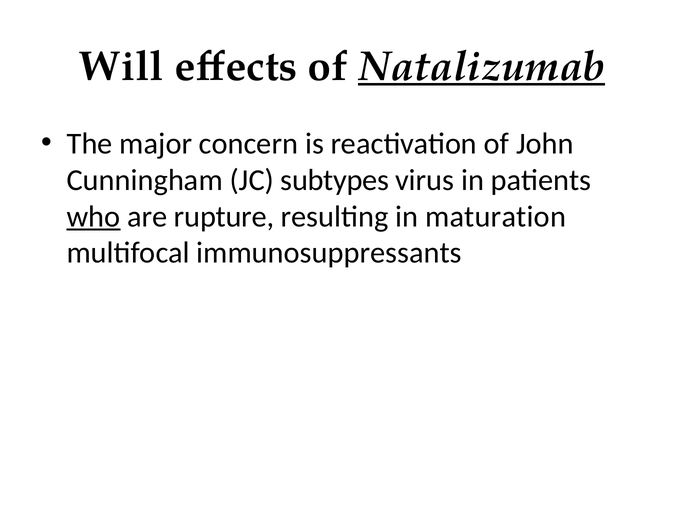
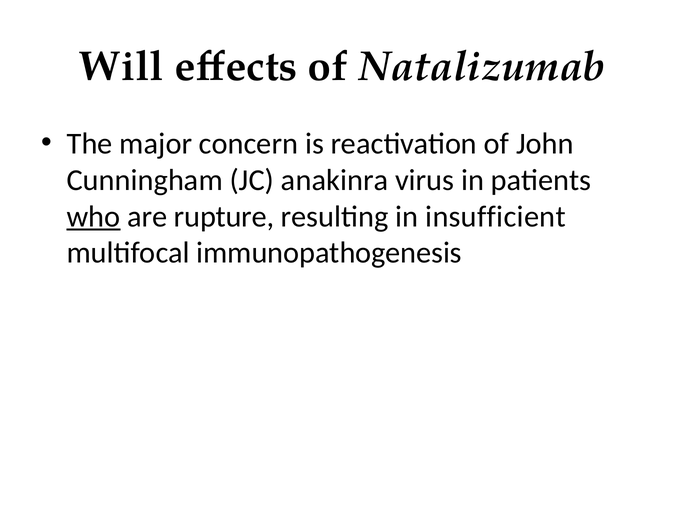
Natalizumab underline: present -> none
subtypes: subtypes -> anakinra
maturation: maturation -> insufficient
immunosuppressants: immunosuppressants -> immunopathogenesis
